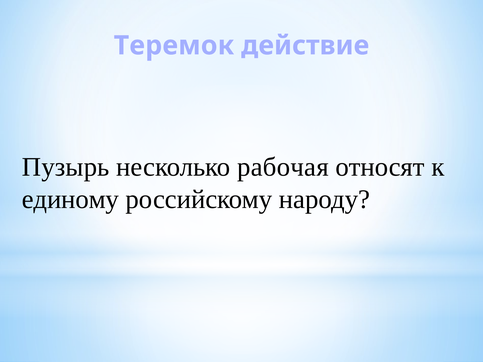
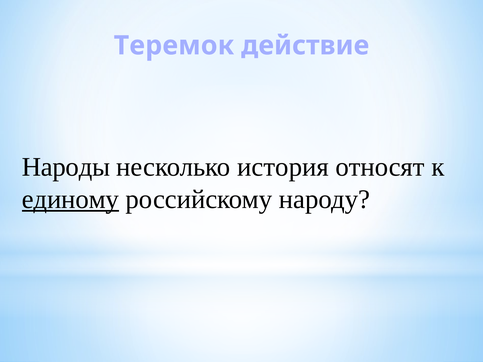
Пузырь: Пузырь -> Народы
рабочая: рабочая -> история
единому underline: none -> present
